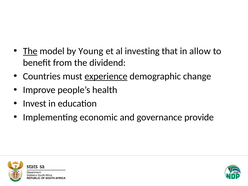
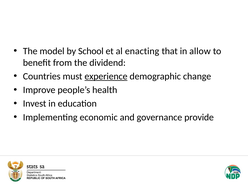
The at (30, 51) underline: present -> none
Young: Young -> School
investing: investing -> enacting
